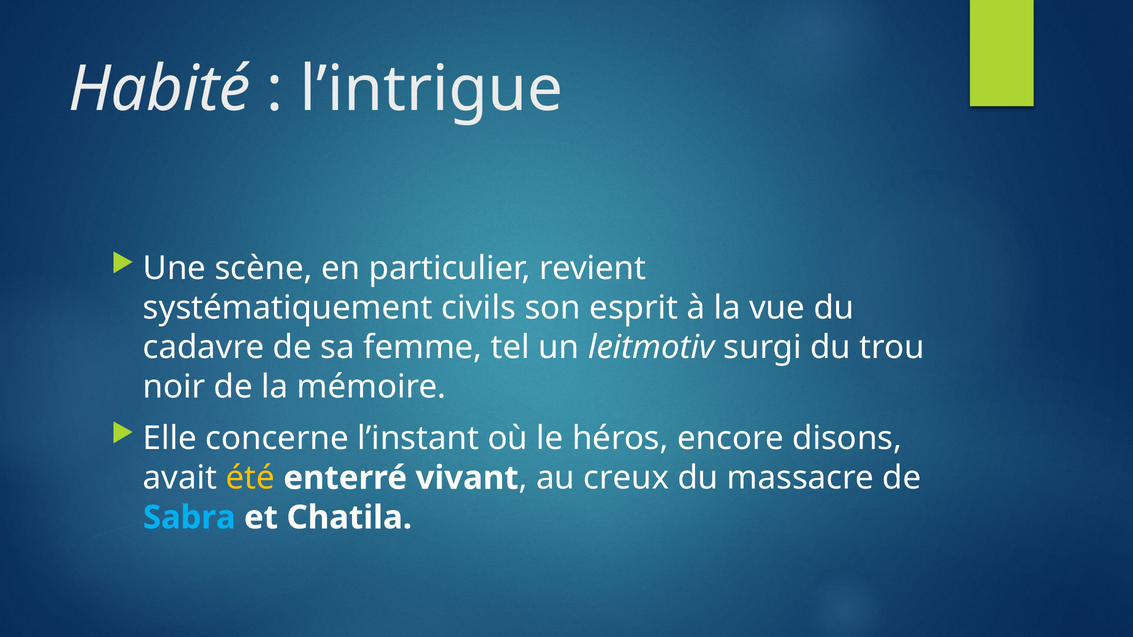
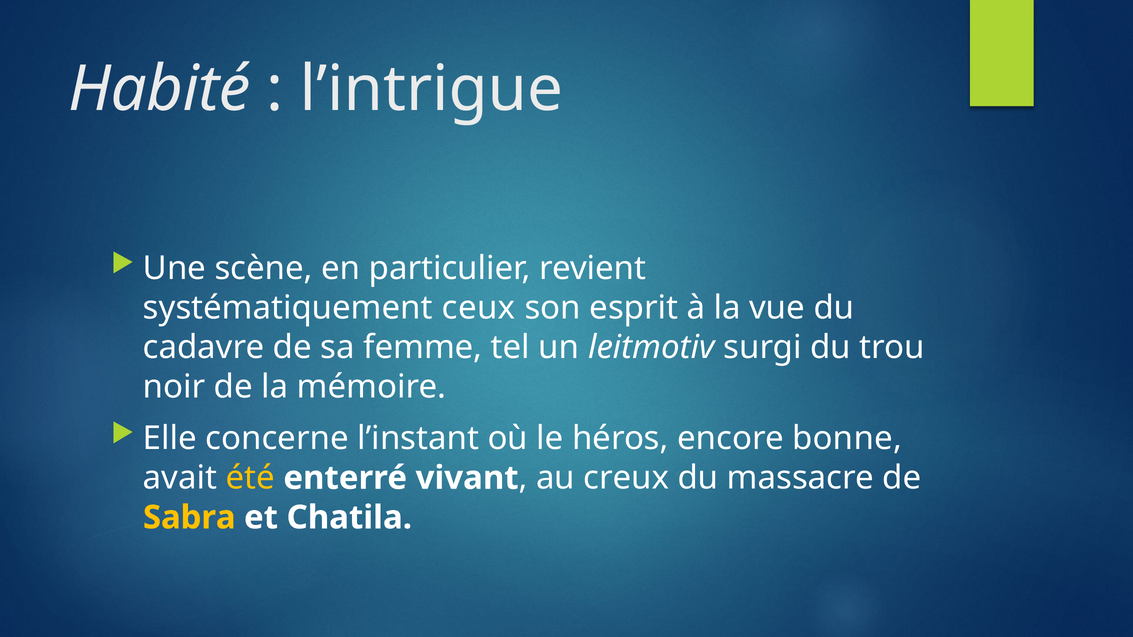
civils: civils -> ceux
disons: disons -> bonne
Sabra colour: light blue -> yellow
